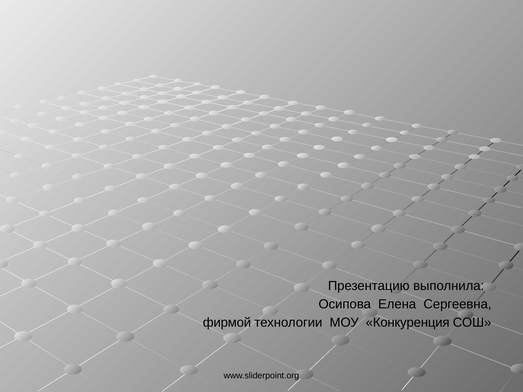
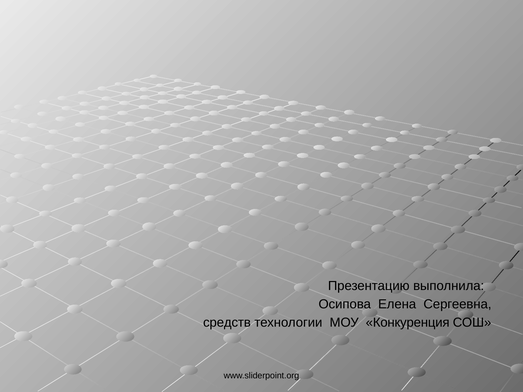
фирмой: фирмой -> средств
